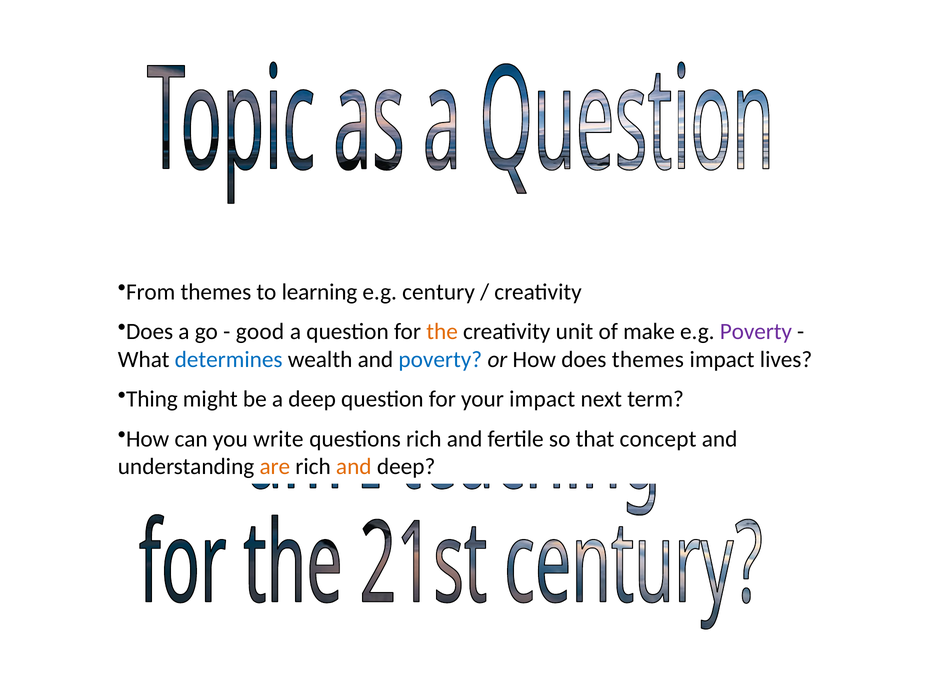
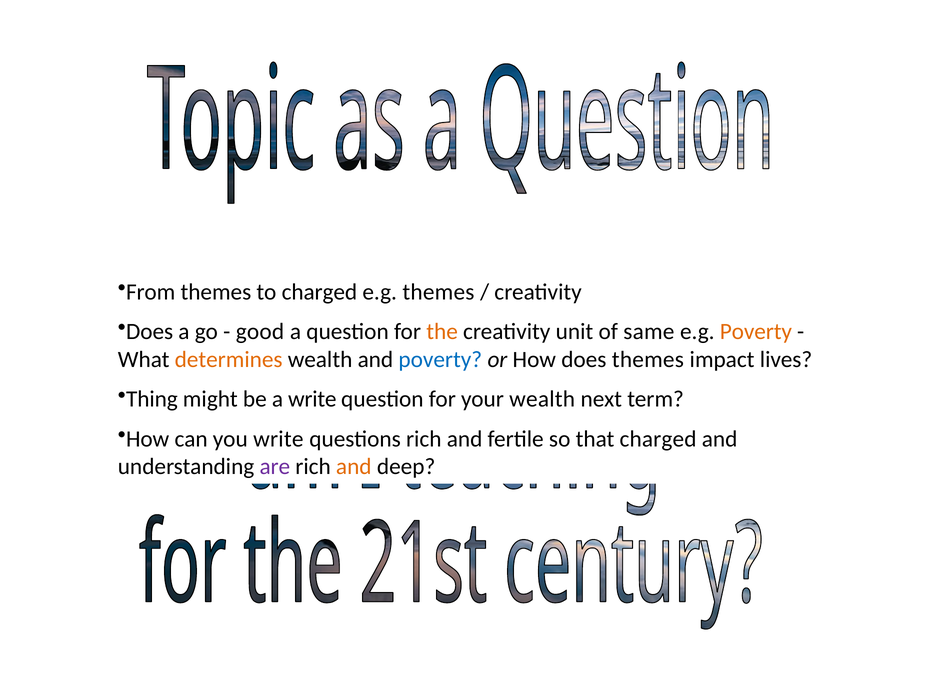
to learning: learning -> charged
e.g century: century -> themes
make: make -> same
Poverty at (756, 332) colour: purple -> orange
determines colour: blue -> orange
a deep: deep -> write
your impact: impact -> wealth
that concept: concept -> charged
are colour: orange -> purple
